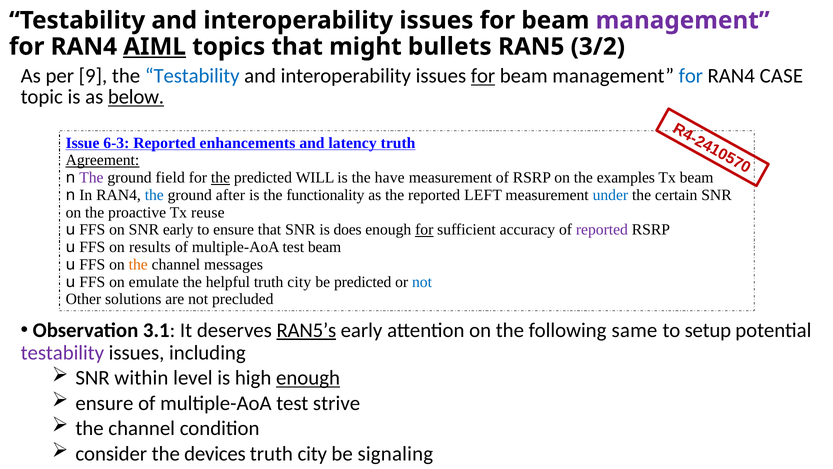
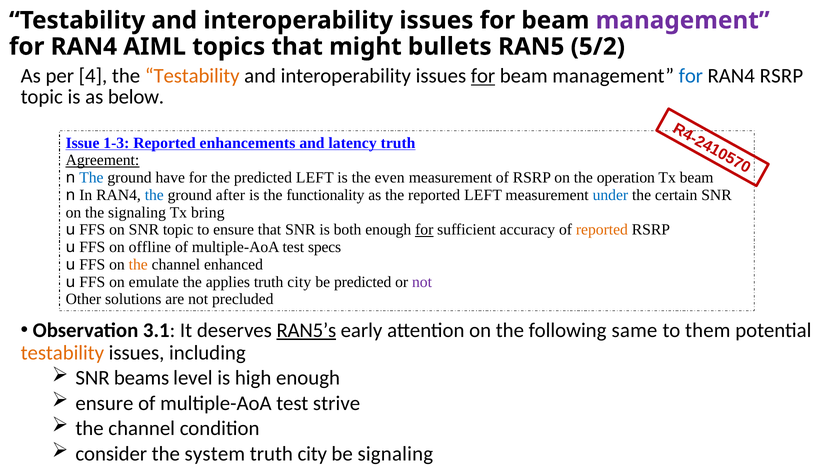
AIML underline: present -> none
3/2: 3/2 -> 5/2
per 9: 9 -> 4
Testability at (192, 76) colour: blue -> orange
RAN4 CASE: CASE -> RSRP
below underline: present -> none
6-3: 6-3 -> 1-3
The at (91, 178) colour: purple -> blue
field: field -> have
the at (221, 178) underline: present -> none
predicted WILL: WILL -> LEFT
have: have -> even
examples: examples -> operation
the proactive: proactive -> signaling
reuse: reuse -> bring
SNR early: early -> topic
does: does -> both
reported at (602, 230) colour: purple -> orange
results: results -> offline
test beam: beam -> specs
messages: messages -> enhanced
helpful: helpful -> applies
not at (422, 282) colour: blue -> purple
setup: setup -> them
testability at (62, 353) colour: purple -> orange
within: within -> beams
enough at (308, 378) underline: present -> none
devices: devices -> system
